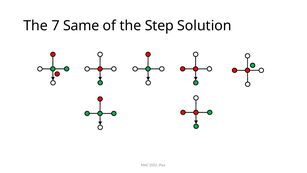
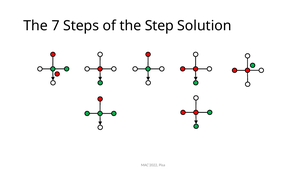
Same: Same -> Steps
